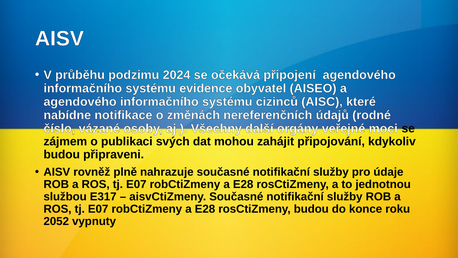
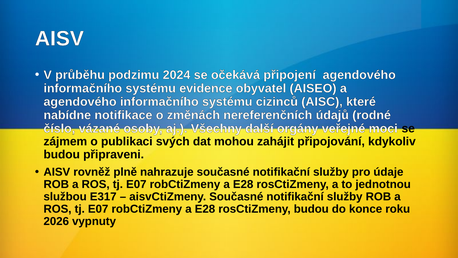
2052: 2052 -> 2026
